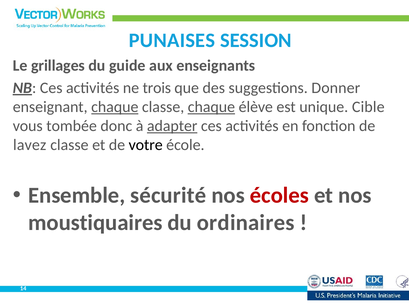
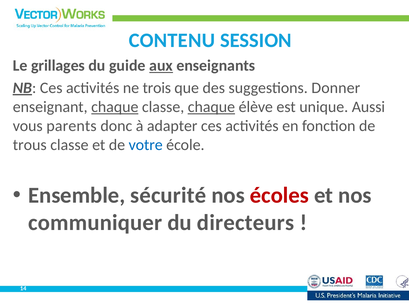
PUNAISES: PUNAISES -> CONTENU
aux underline: none -> present
Cible: Cible -> Aussi
tombée: tombée -> parents
adapter underline: present -> none
lavez: lavez -> trous
votre colour: black -> blue
moustiquaires: moustiquaires -> communiquer
ordinaires: ordinaires -> directeurs
